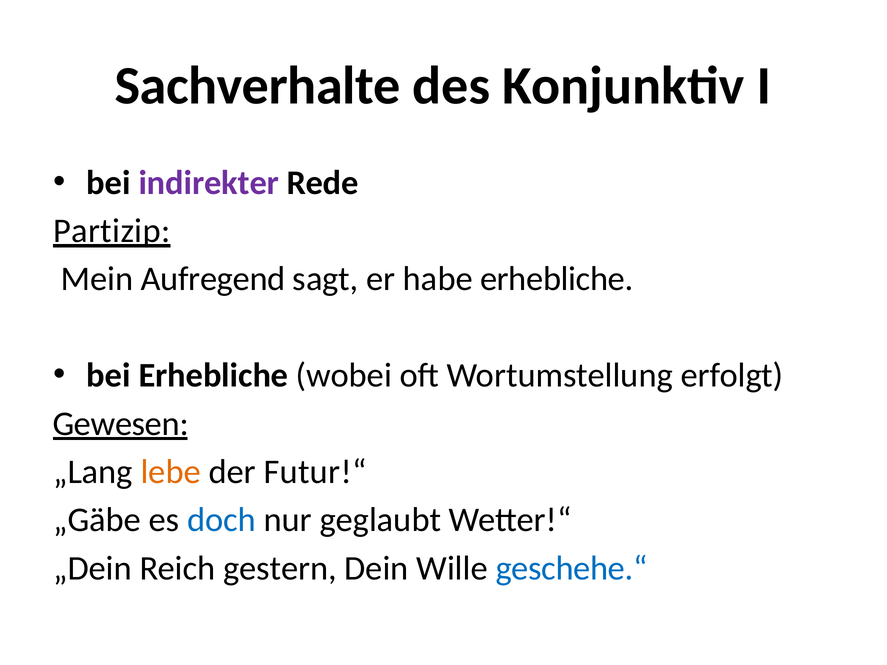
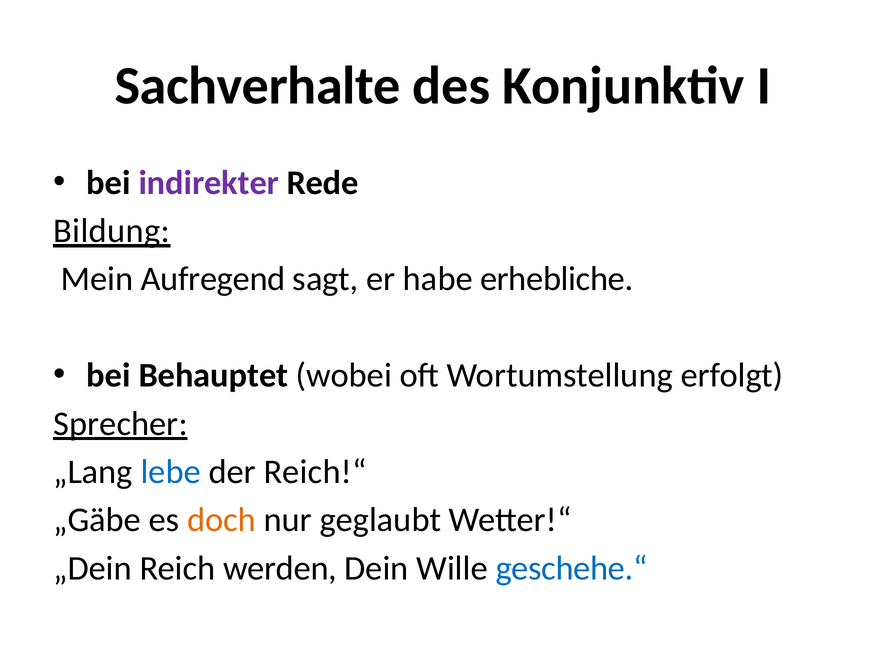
Partizip: Partizip -> Bildung
bei Erhebliche: Erhebliche -> Behauptet
Gewesen: Gewesen -> Sprecher
lebe colour: orange -> blue
Futur!“: Futur!“ -> Reich!“
doch colour: blue -> orange
gestern: gestern -> werden
